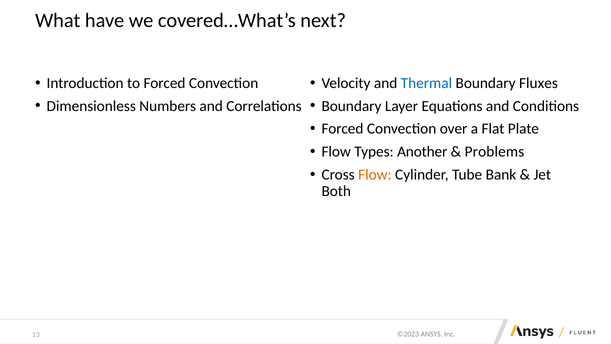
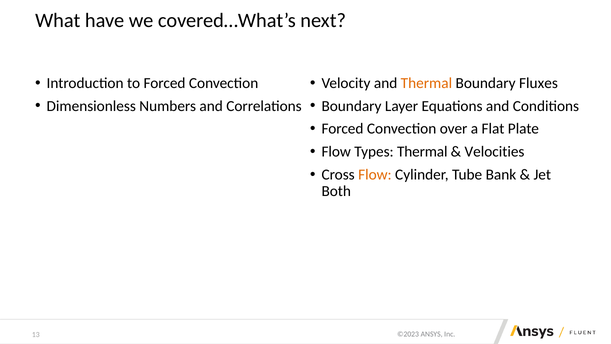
Thermal at (426, 83) colour: blue -> orange
Types Another: Another -> Thermal
Problems: Problems -> Velocities
